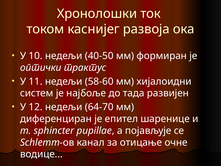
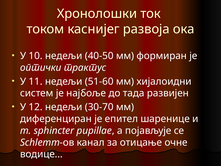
58-60: 58-60 -> 51-60
64-70: 64-70 -> 30-70
